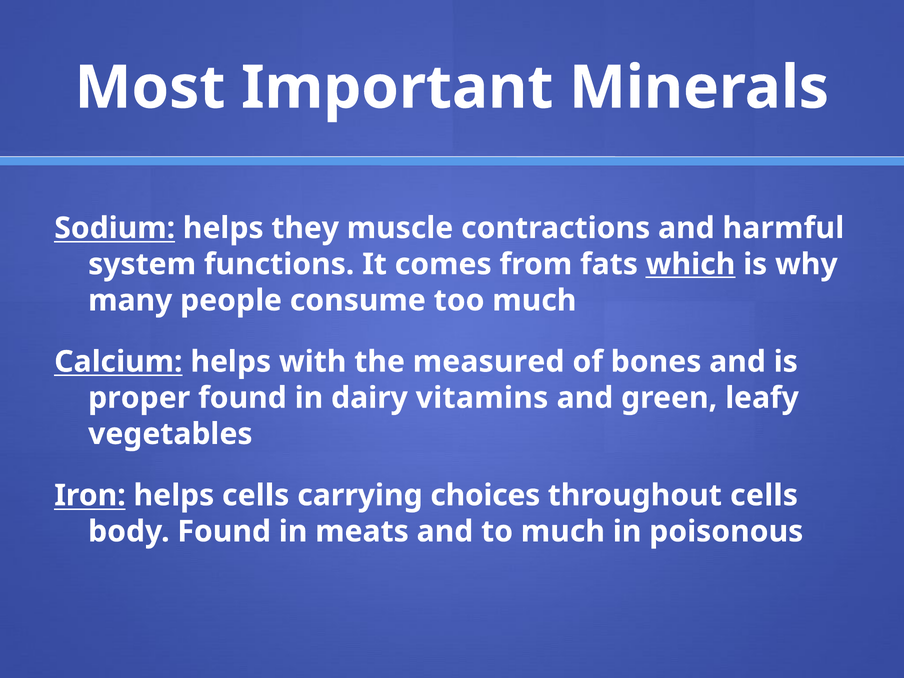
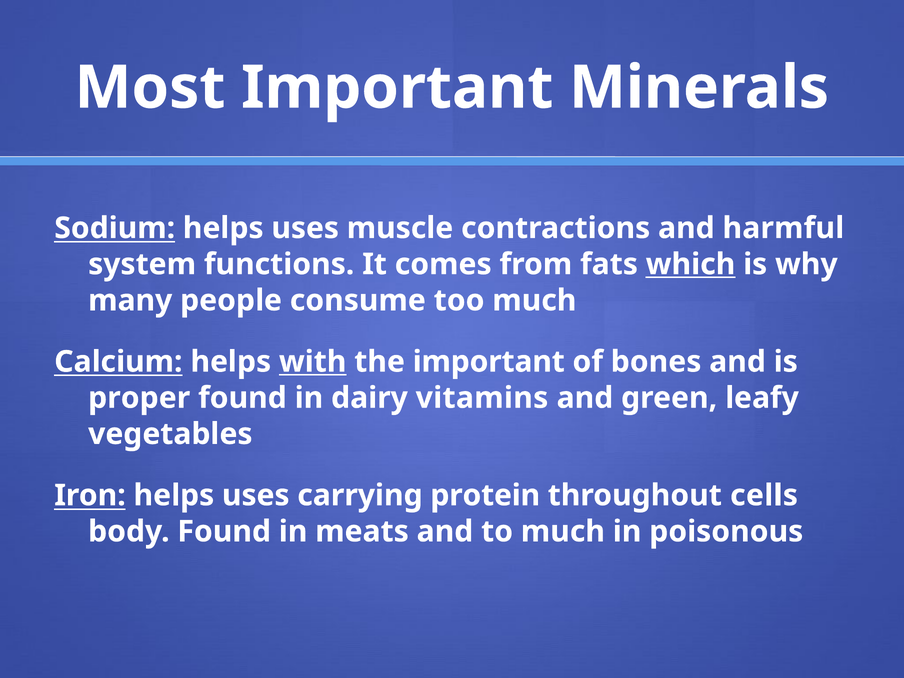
Sodium helps they: they -> uses
with underline: none -> present
the measured: measured -> important
Iron helps cells: cells -> uses
choices: choices -> protein
